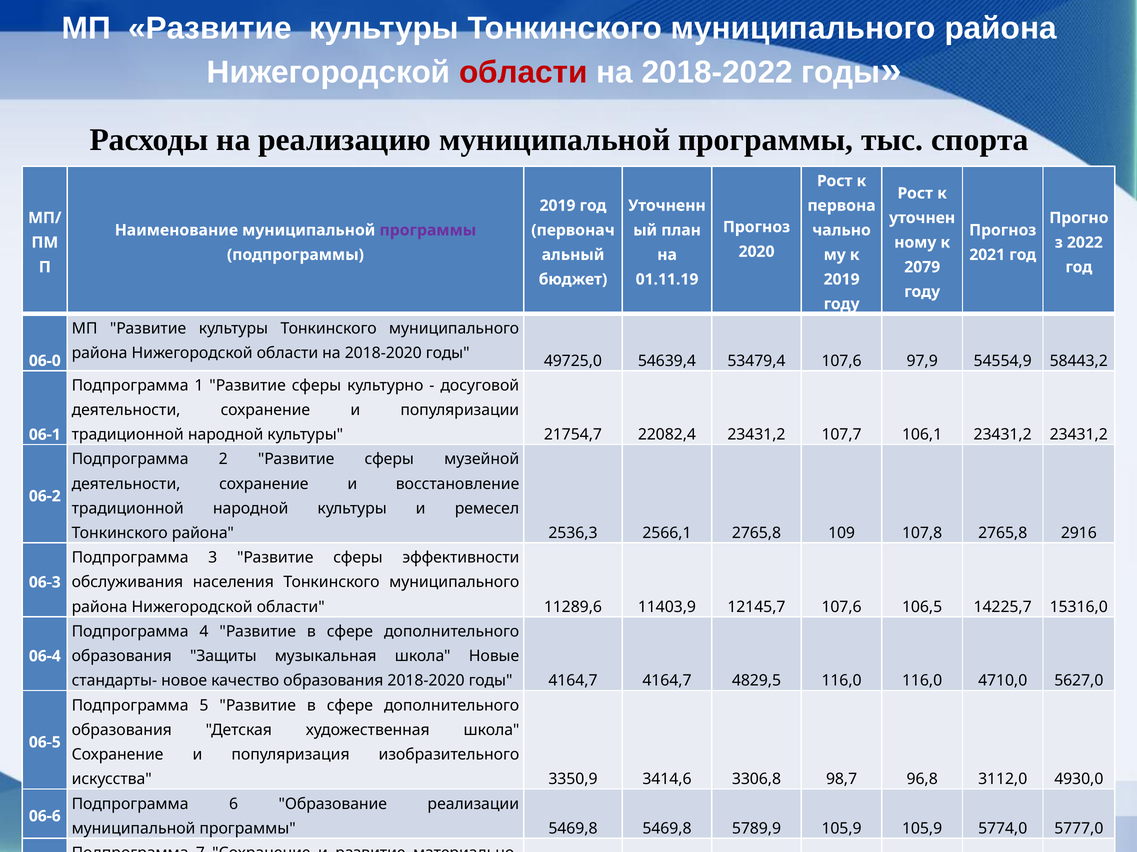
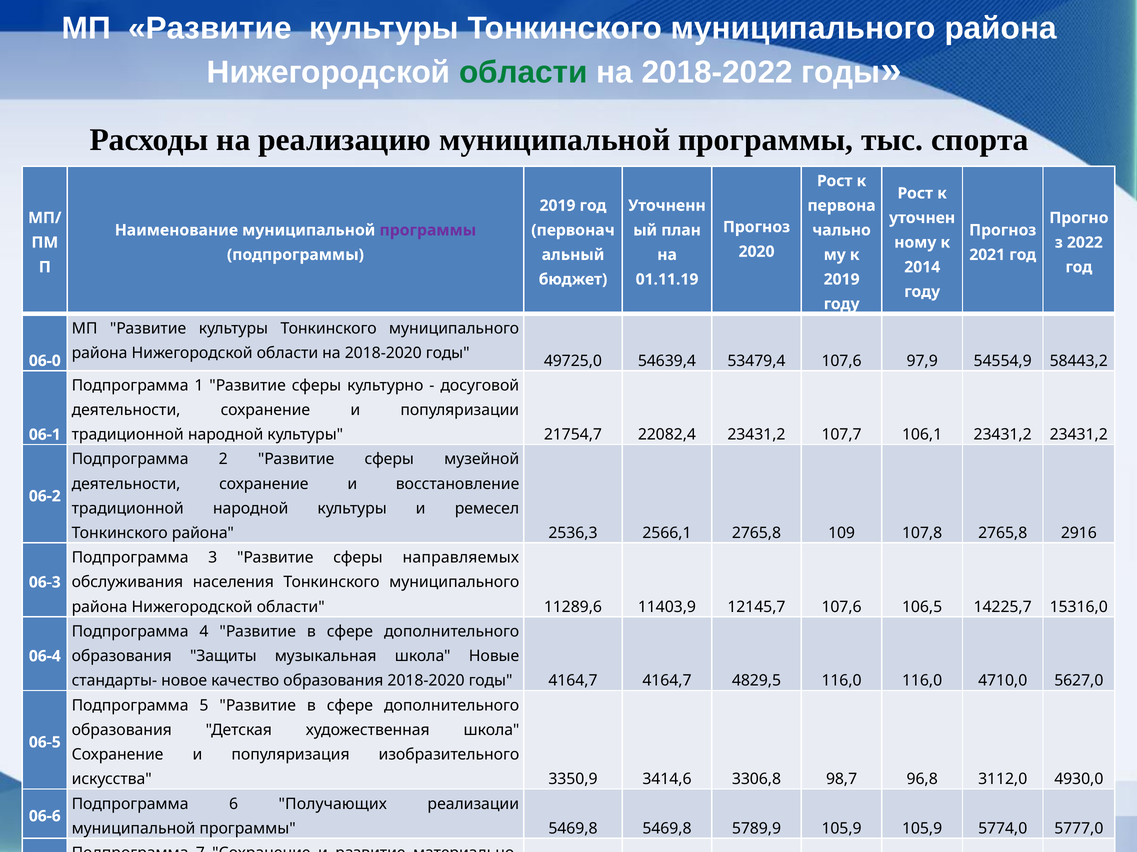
области at (523, 73) colour: red -> green
2079: 2079 -> 2014
эффективности: эффективности -> направляемых
Образование: Образование -> Получающих
